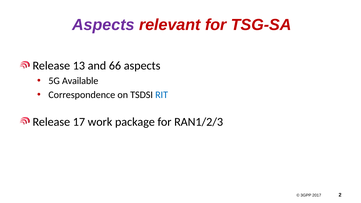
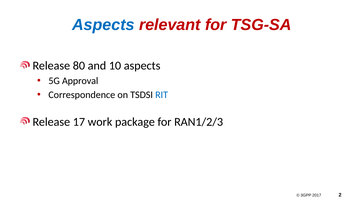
Aspects at (103, 25) colour: purple -> blue
13: 13 -> 80
66: 66 -> 10
Available: Available -> Approval
